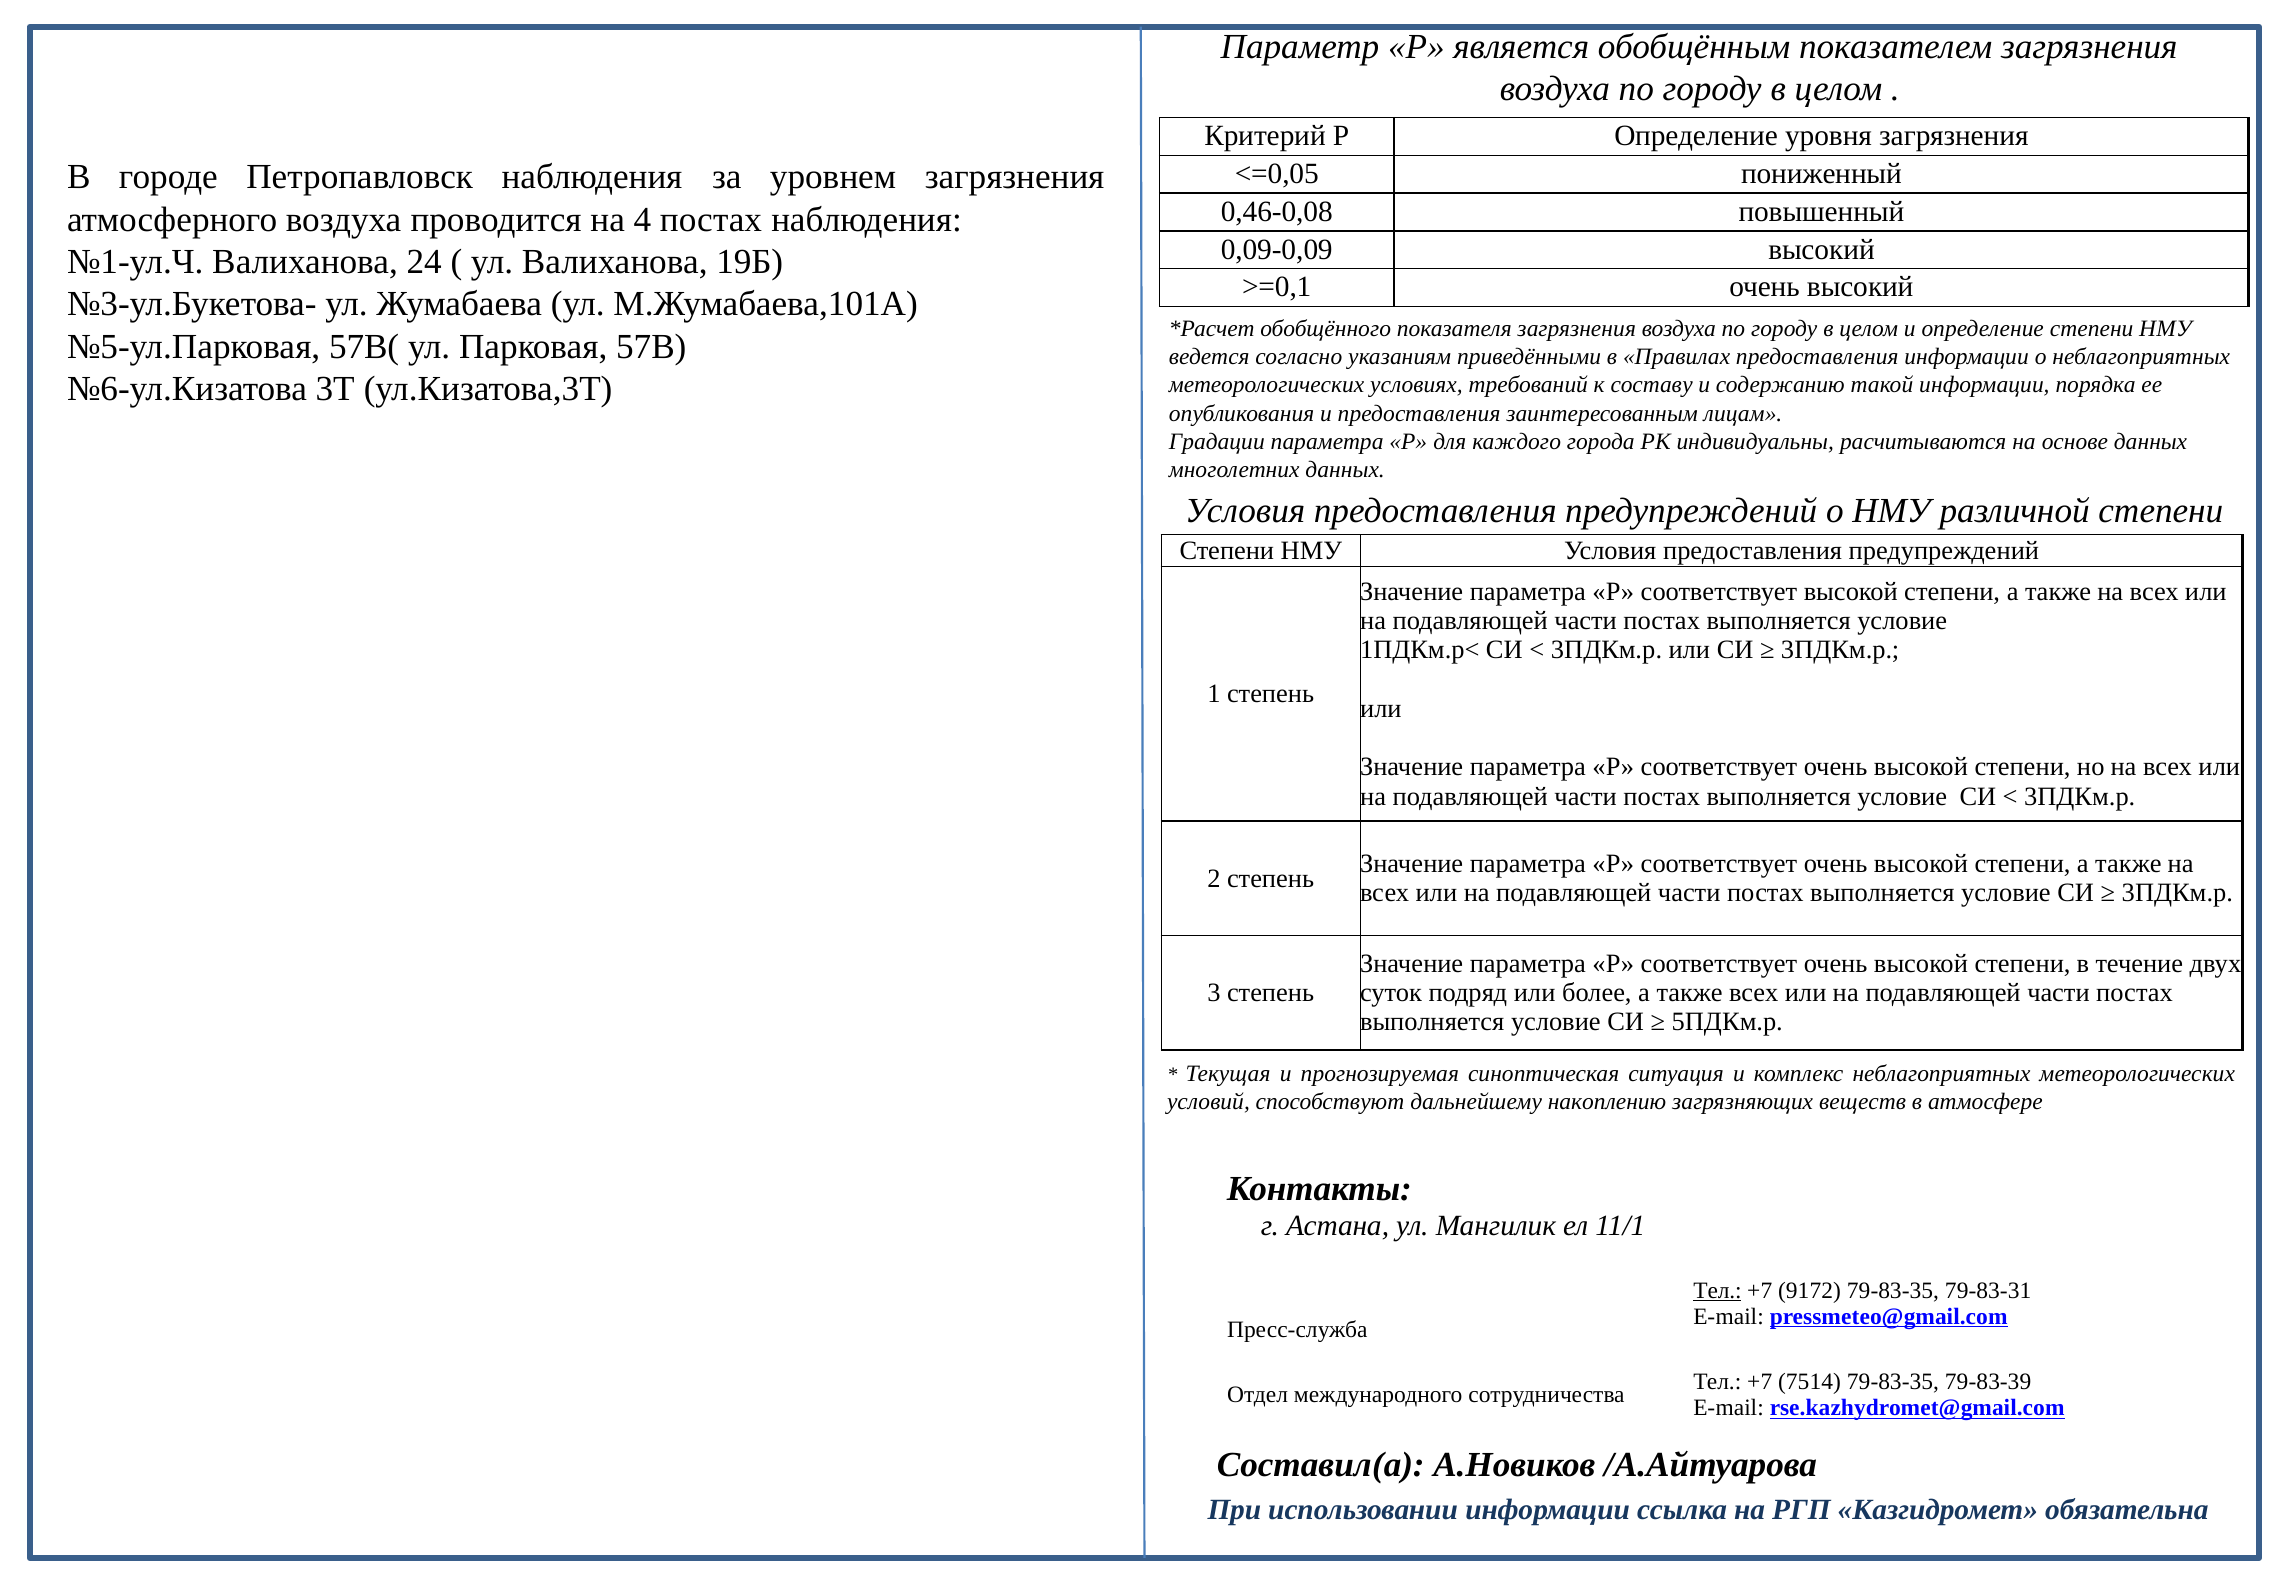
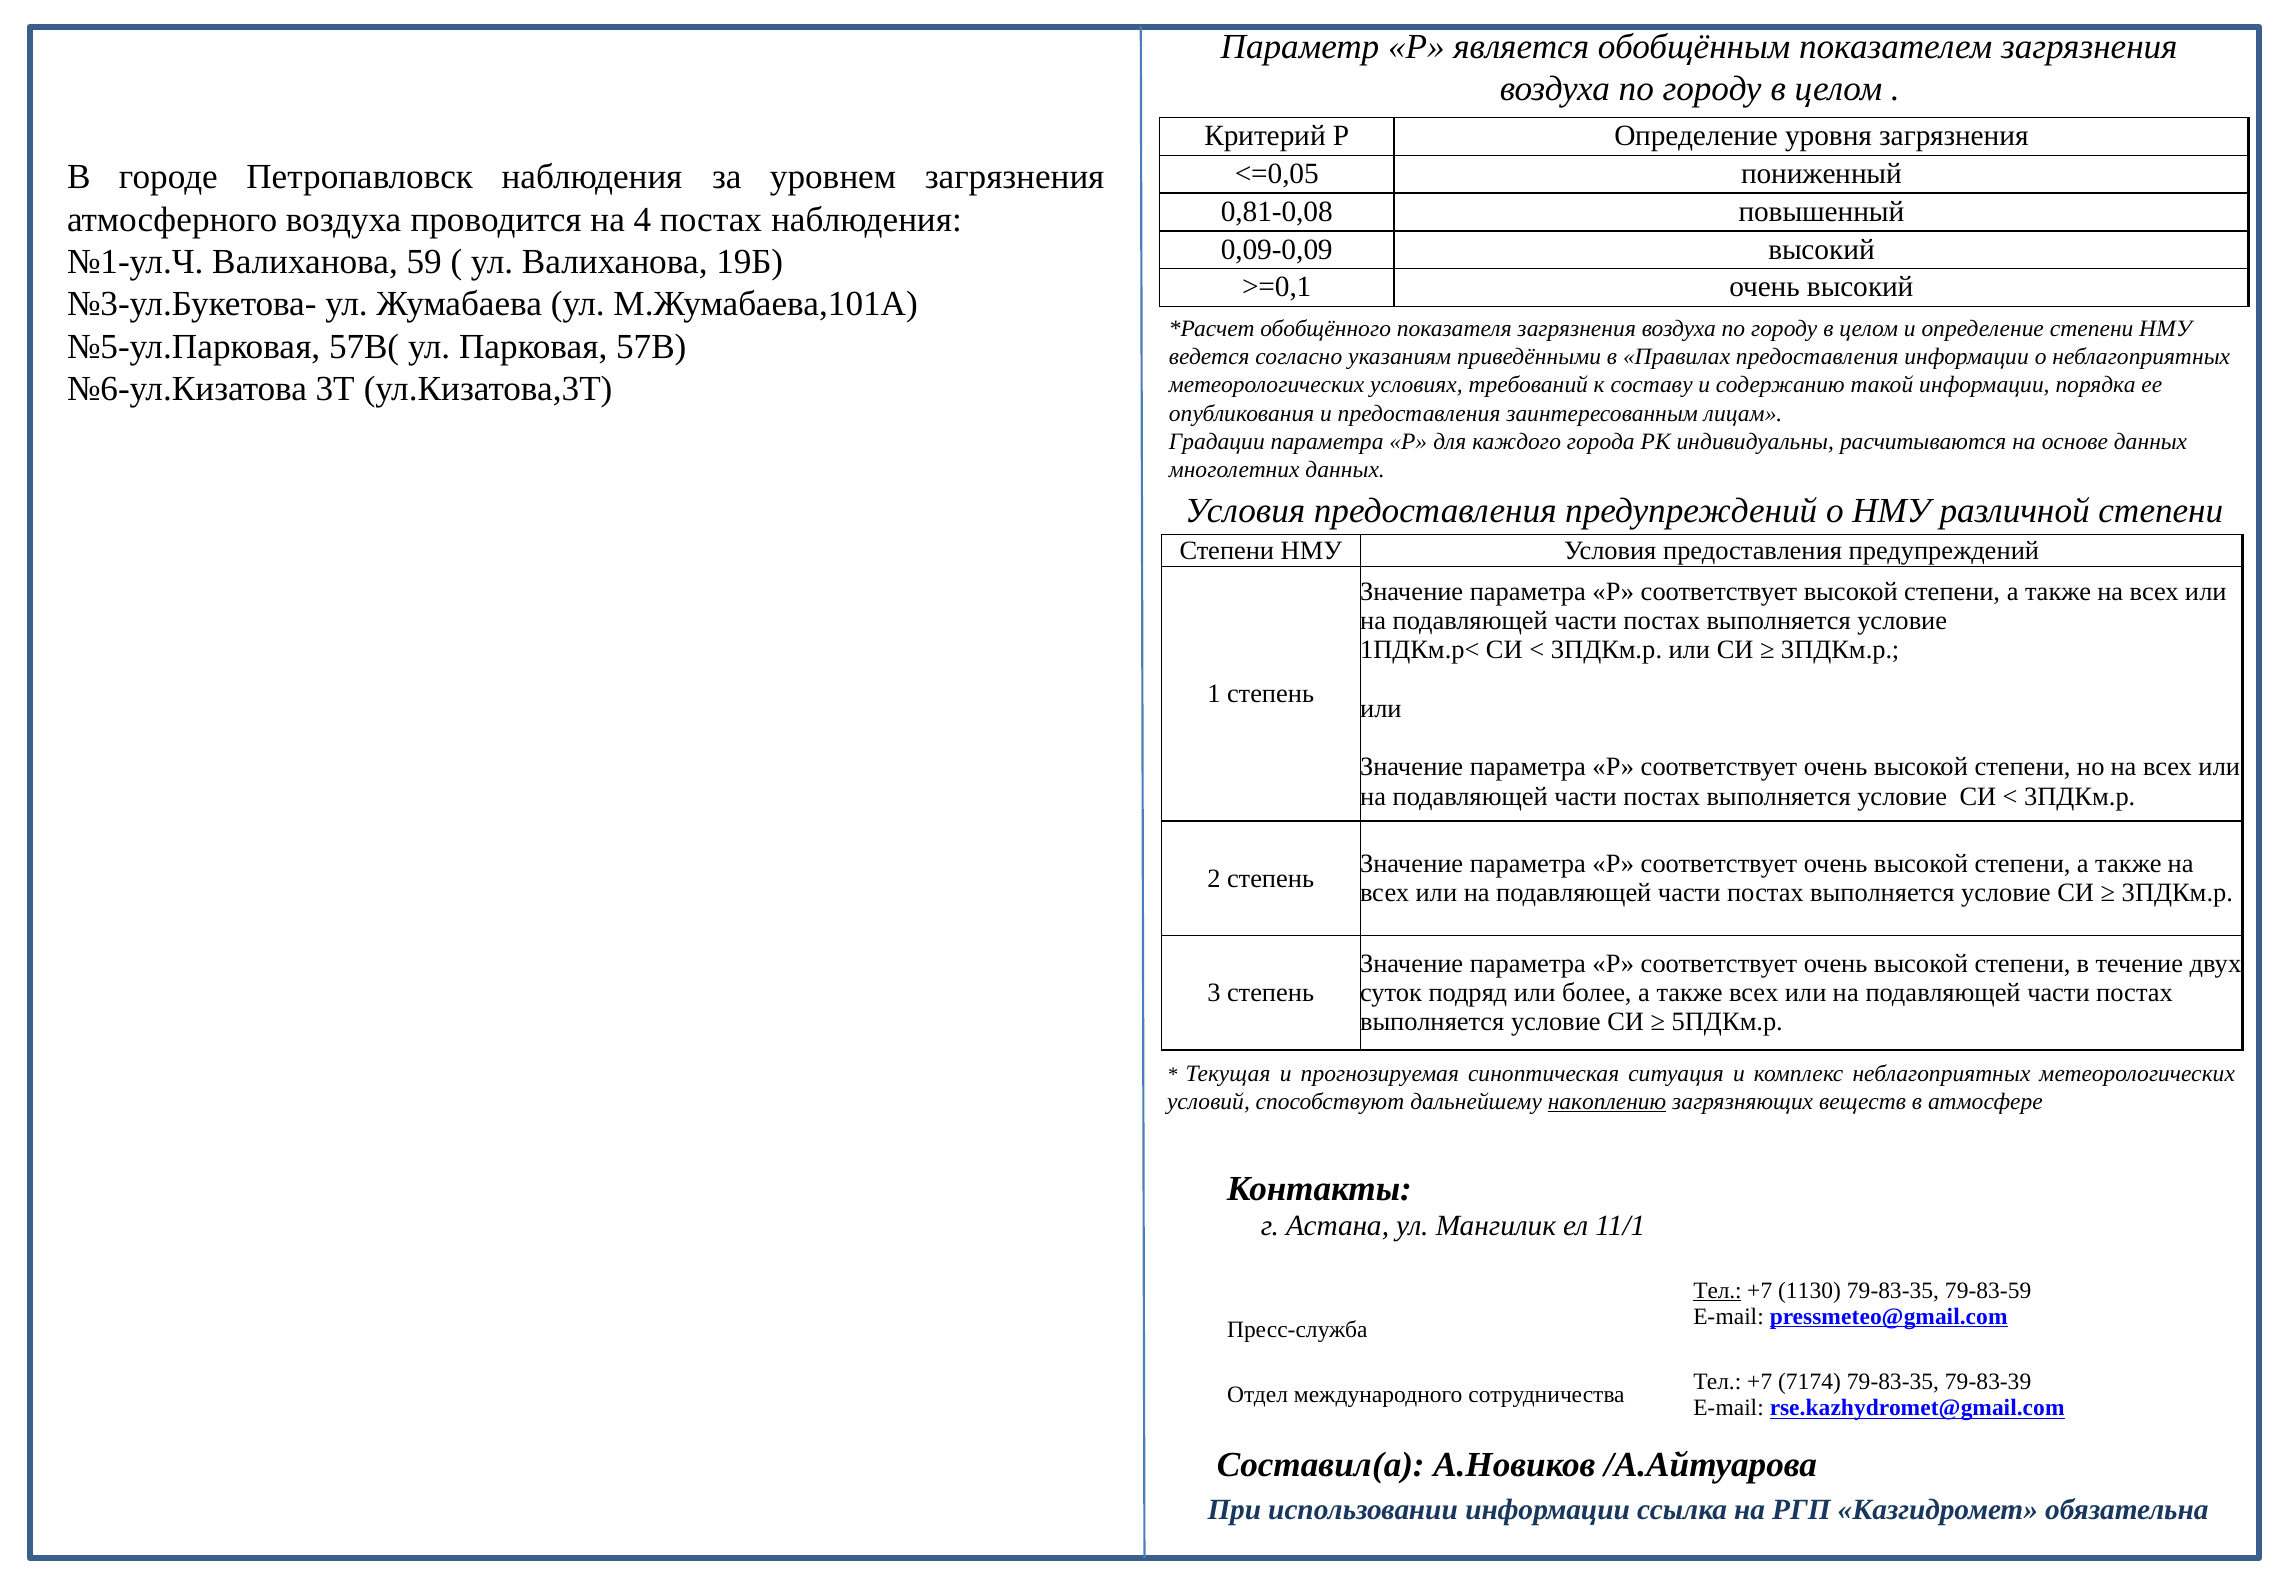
0,46-0,08: 0,46-0,08 -> 0,81-0,08
24: 24 -> 59
накоплению underline: none -> present
9172: 9172 -> 1130
79-83-31: 79-83-31 -> 79-83-59
7514: 7514 -> 7174
